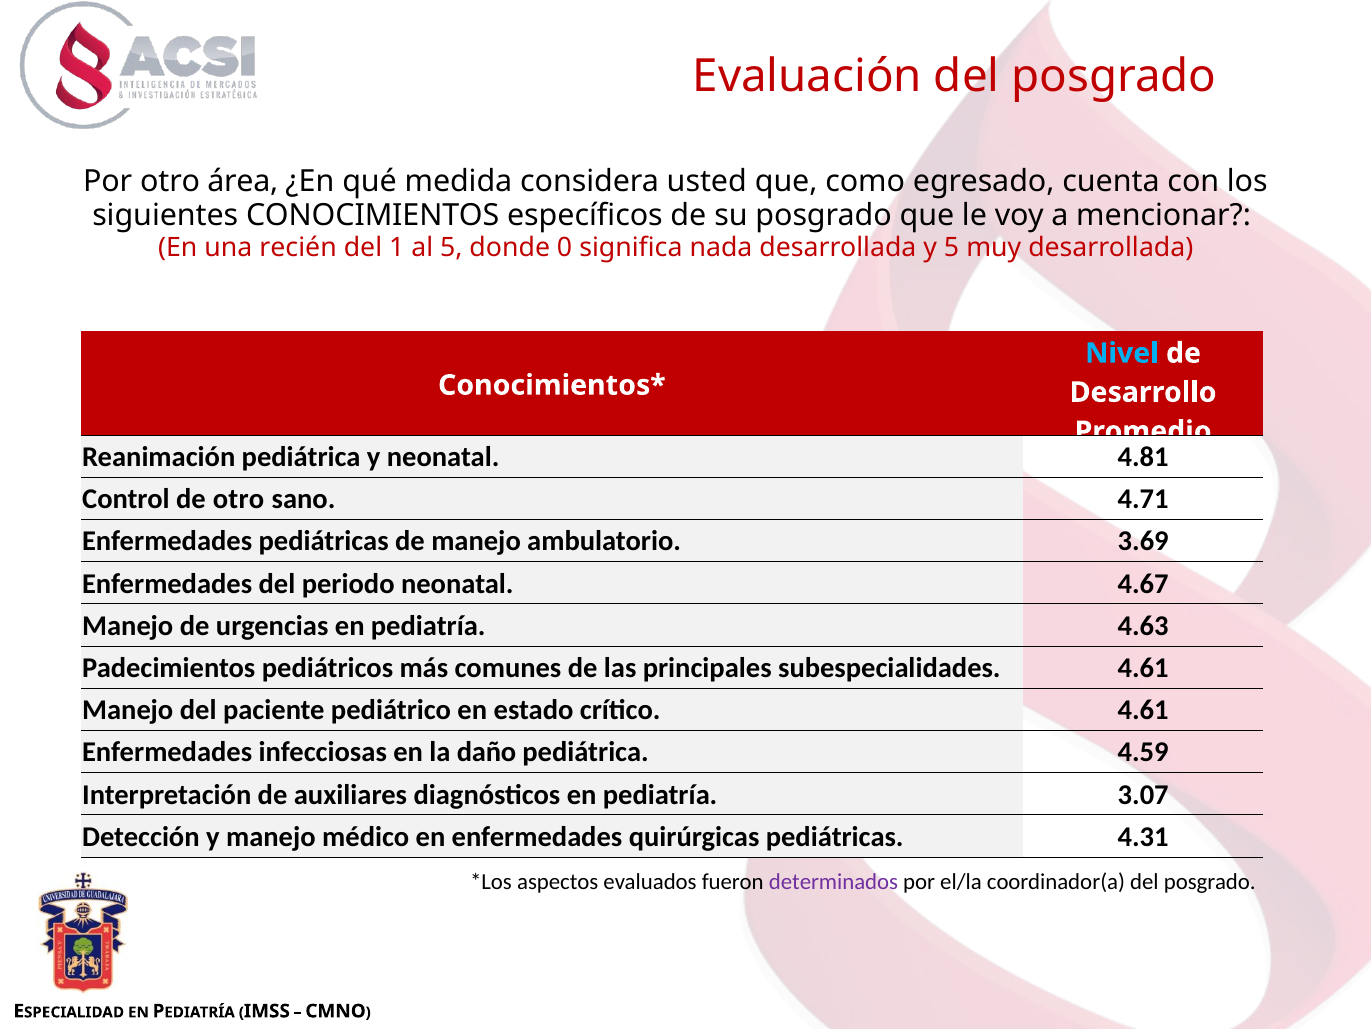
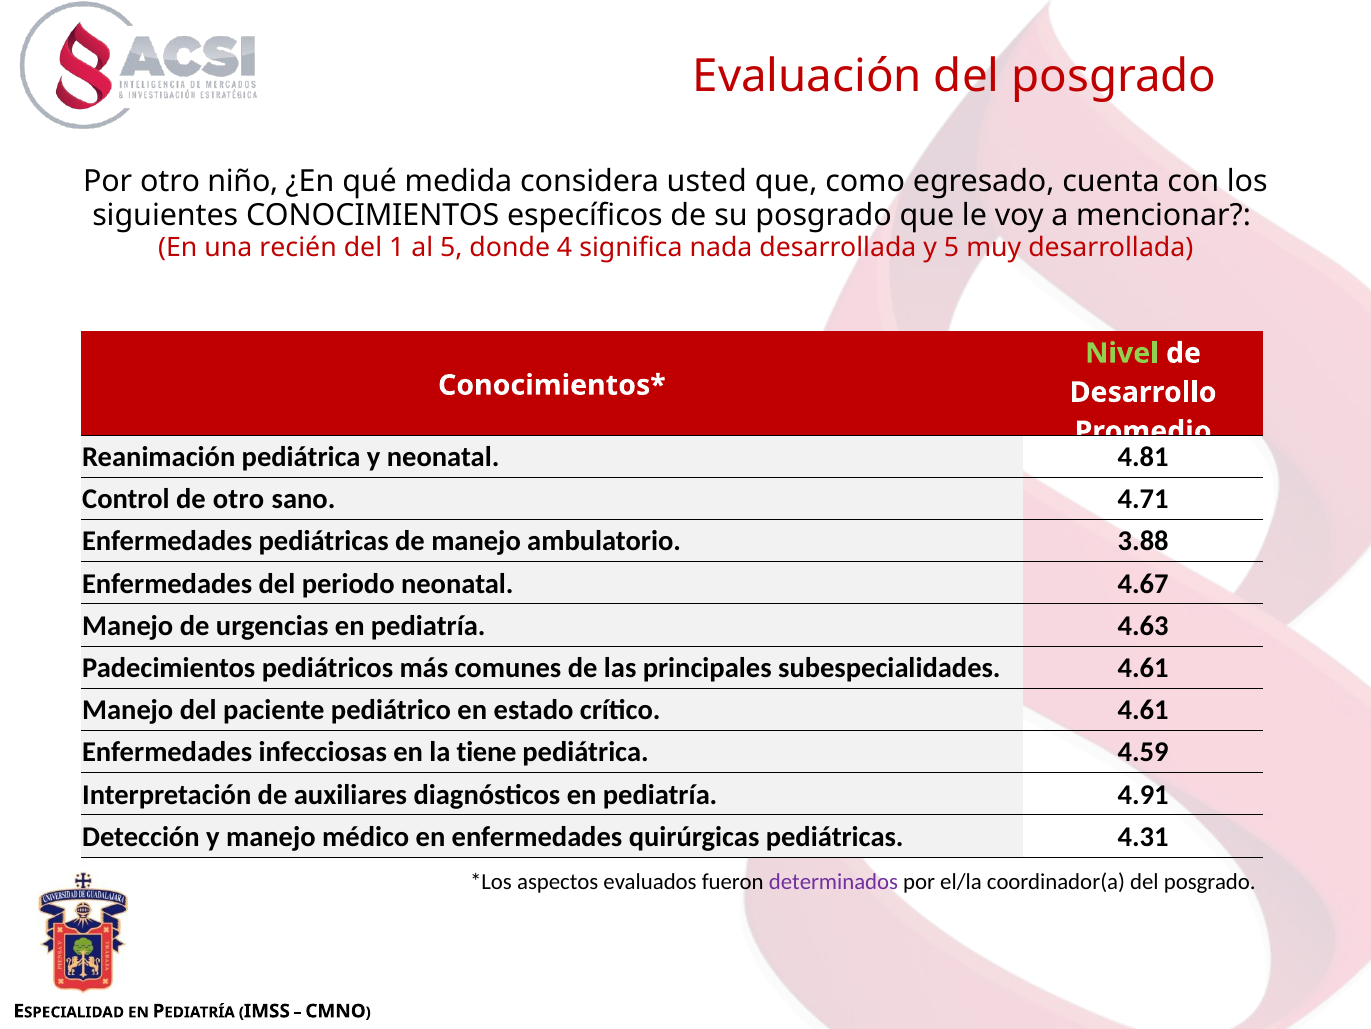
área: área -> niño
0: 0 -> 4
Nivel colour: light blue -> light green
3.69: 3.69 -> 3.88
daño: daño -> tiene
3.07: 3.07 -> 4.91
